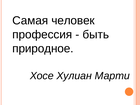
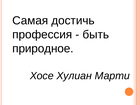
человек: человек -> достичь
